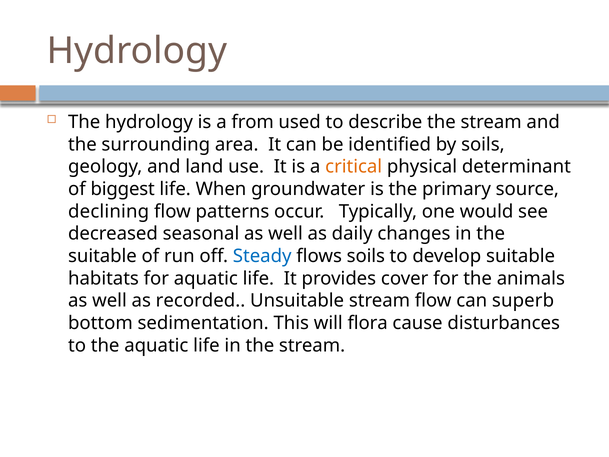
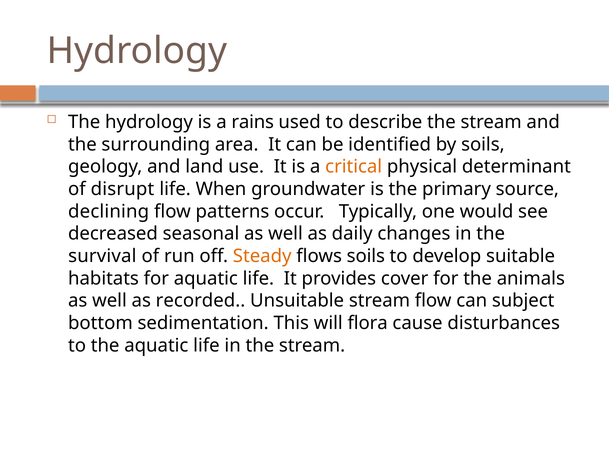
from: from -> rains
biggest: biggest -> disrupt
suitable at (102, 256): suitable -> survival
Steady colour: blue -> orange
superb: superb -> subject
